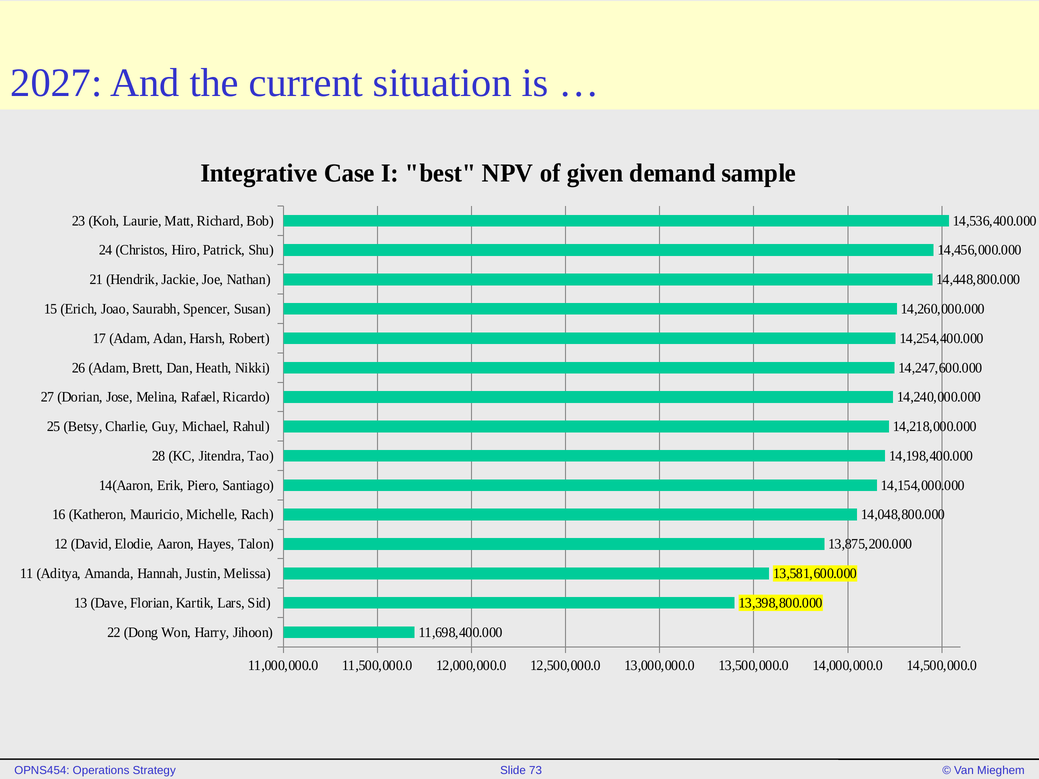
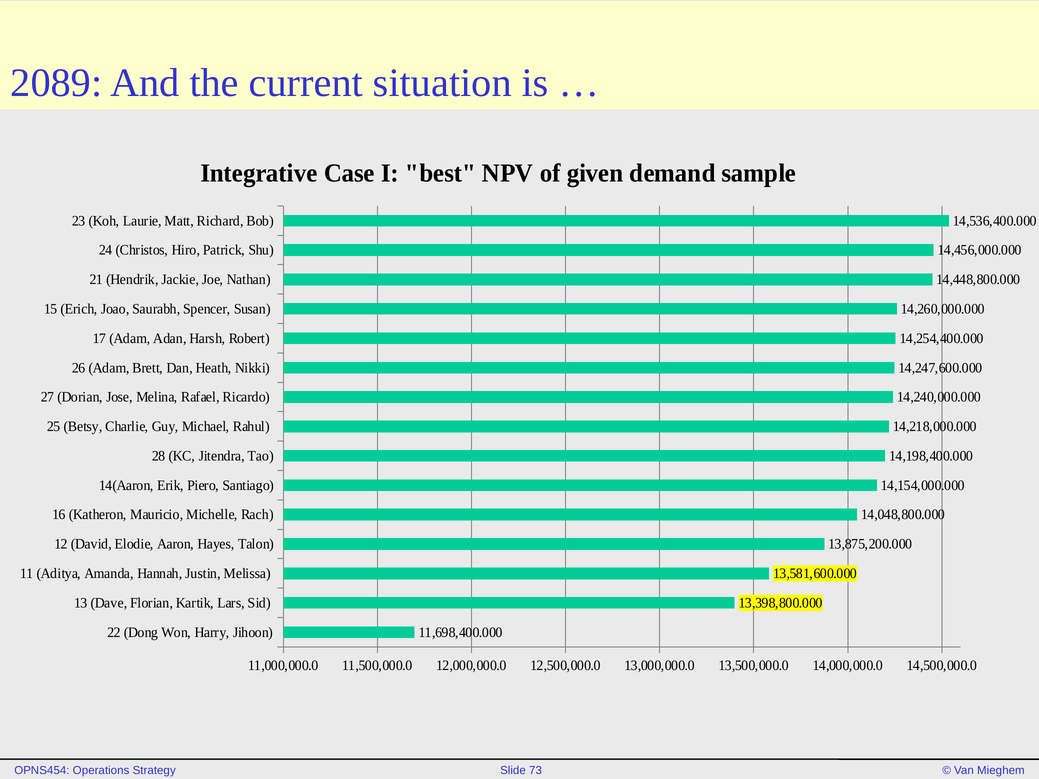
2027: 2027 -> 2089
